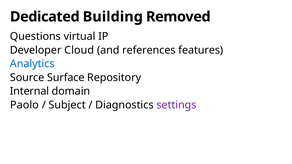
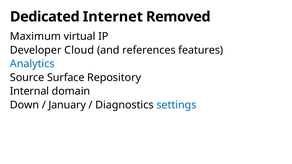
Building: Building -> Internet
Questions: Questions -> Maximum
Paolo: Paolo -> Down
Subject: Subject -> January
settings colour: purple -> blue
